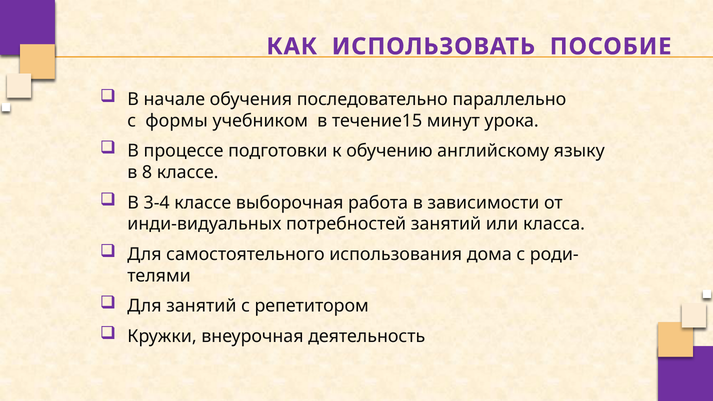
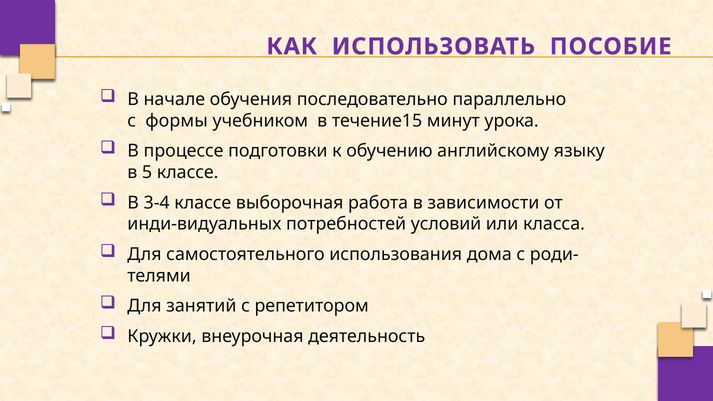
8: 8 -> 5
потребностей занятий: занятий -> условий
